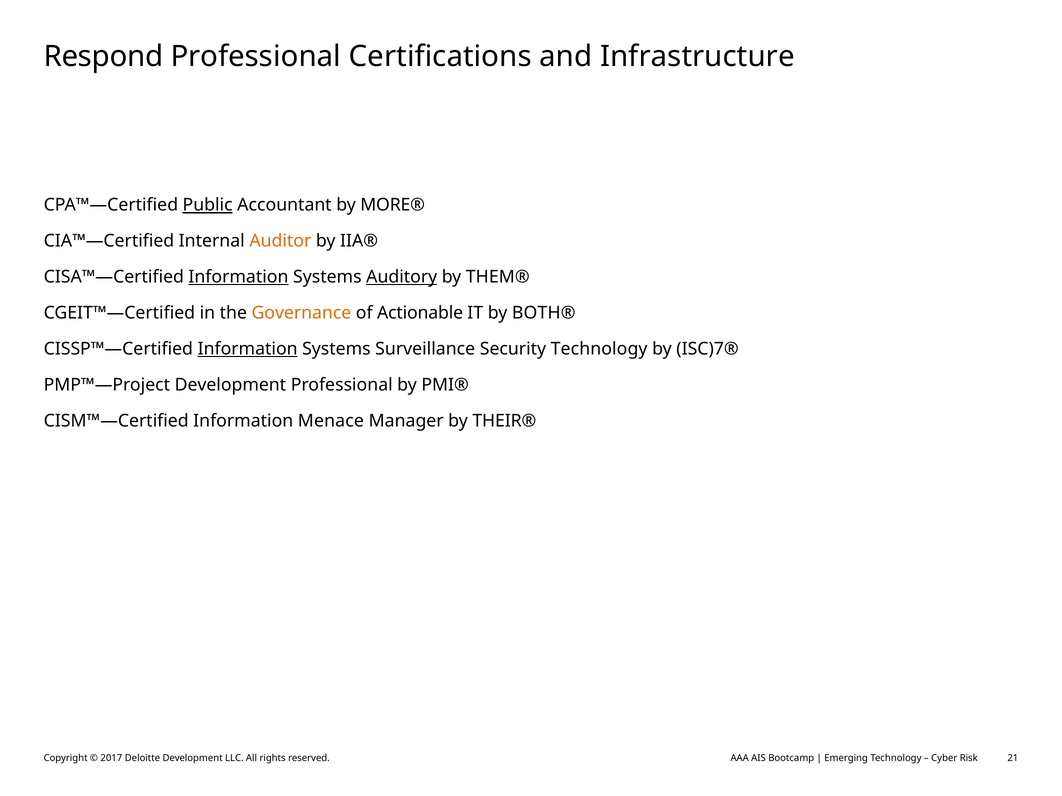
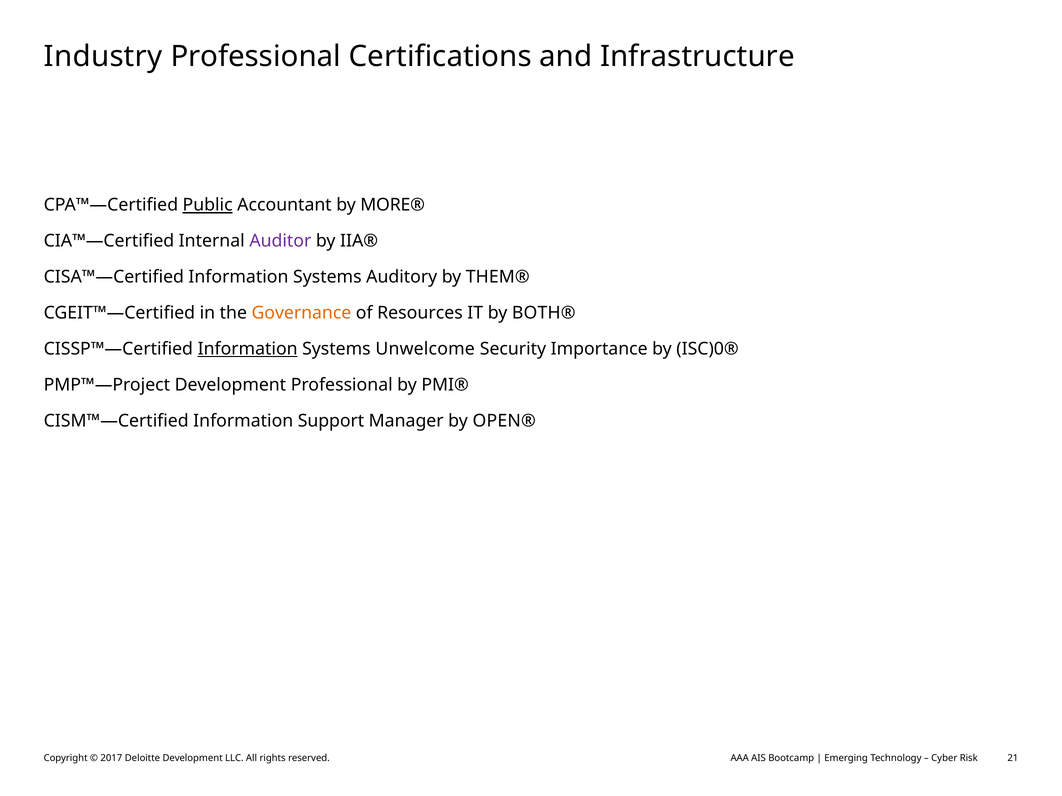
Respond: Respond -> Industry
Auditor colour: orange -> purple
Information at (238, 277) underline: present -> none
Auditory underline: present -> none
Actionable: Actionable -> Resources
Surveillance: Surveillance -> Unwelcome
Security Technology: Technology -> Importance
ISC)7®: ISC)7® -> ISC)0®
Menace: Menace -> Support
THEIR®: THEIR® -> OPEN®
